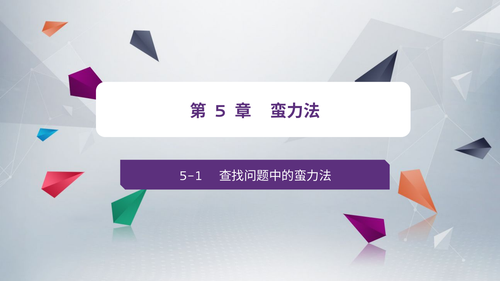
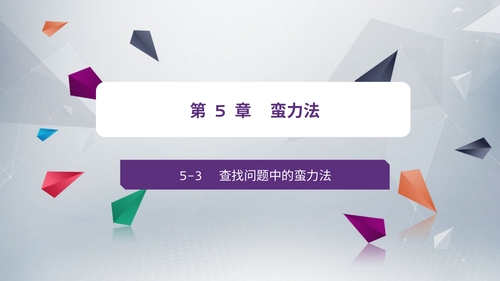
5-1: 5-1 -> 5-3
